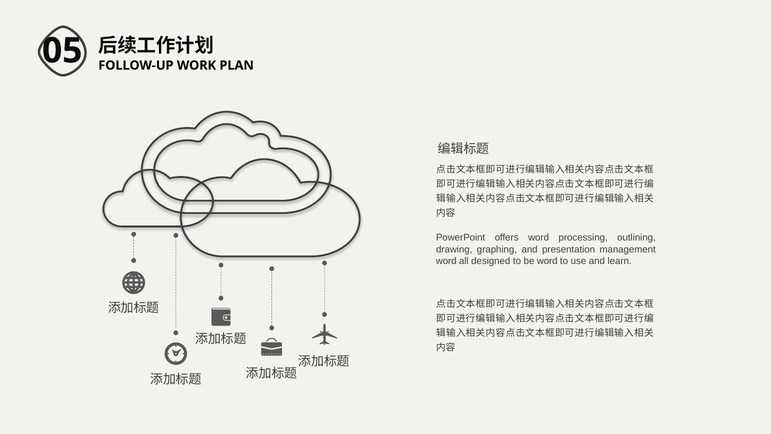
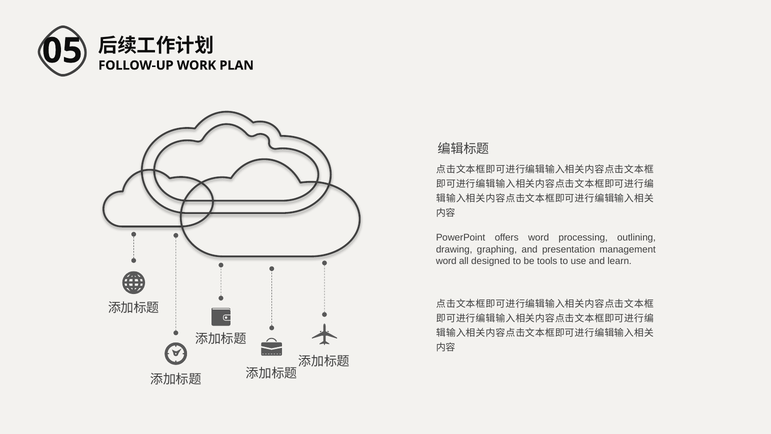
be word: word -> tools
